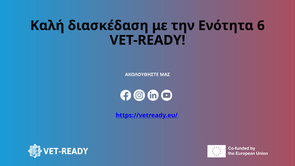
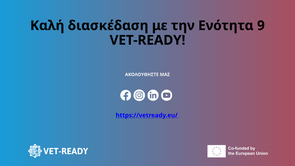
6: 6 -> 9
